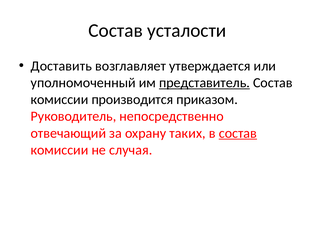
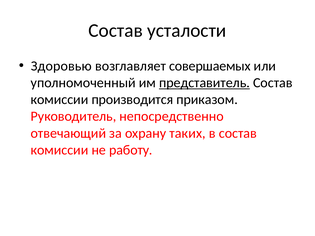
Доставить: Доставить -> Здоровью
утверждается: утверждается -> совершаемых
состав at (238, 133) underline: present -> none
случая: случая -> работу
